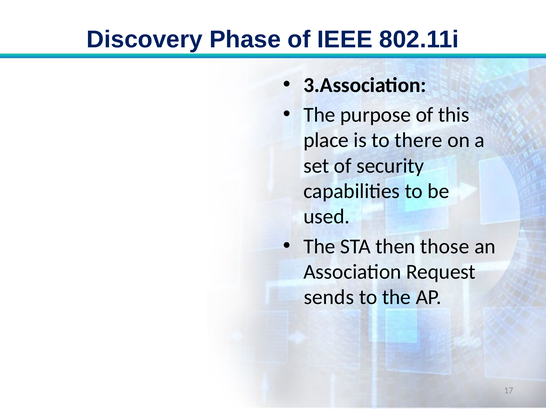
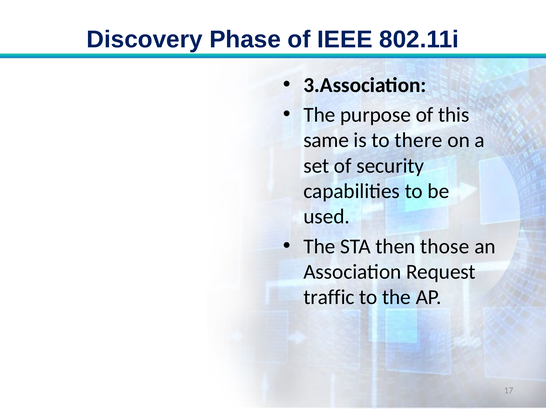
place: place -> same
sends: sends -> traffic
